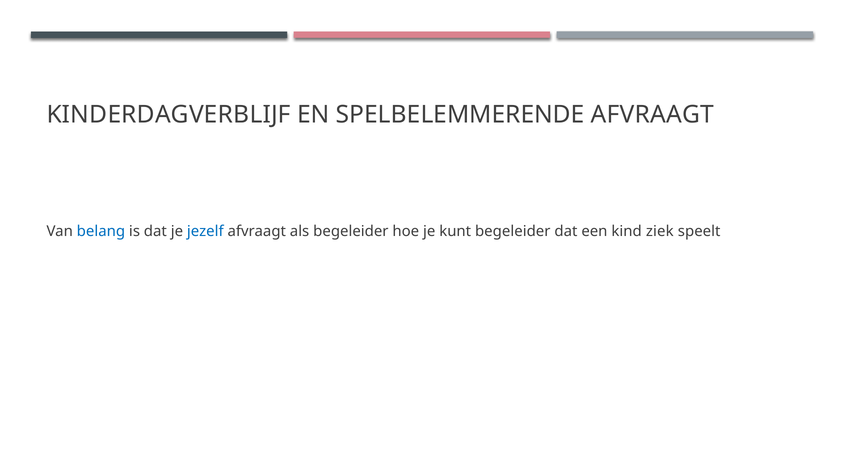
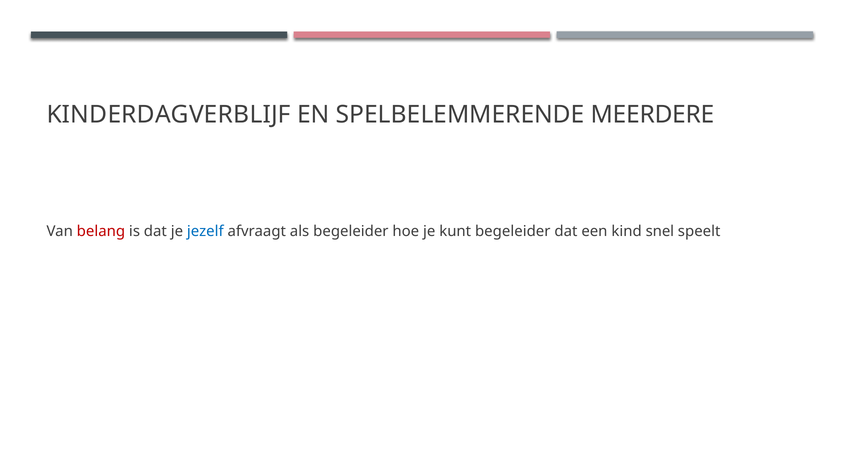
SPELBELEMMERENDE AFVRAAGT: AFVRAAGT -> MEERDERE
belang colour: blue -> red
ziek: ziek -> snel
